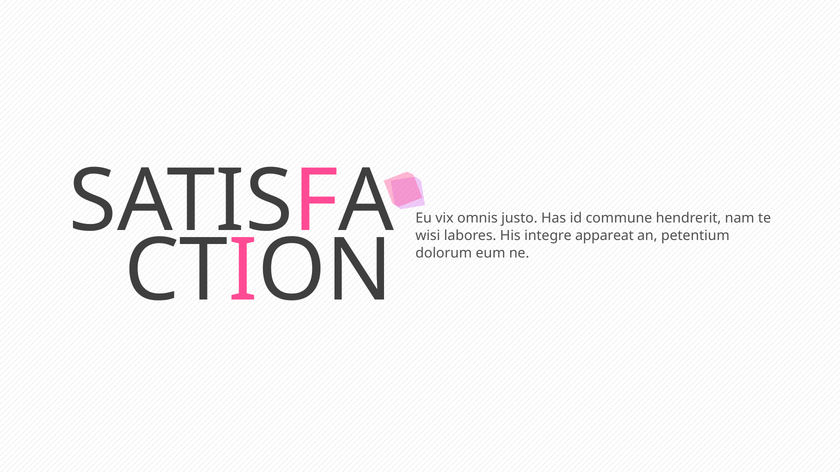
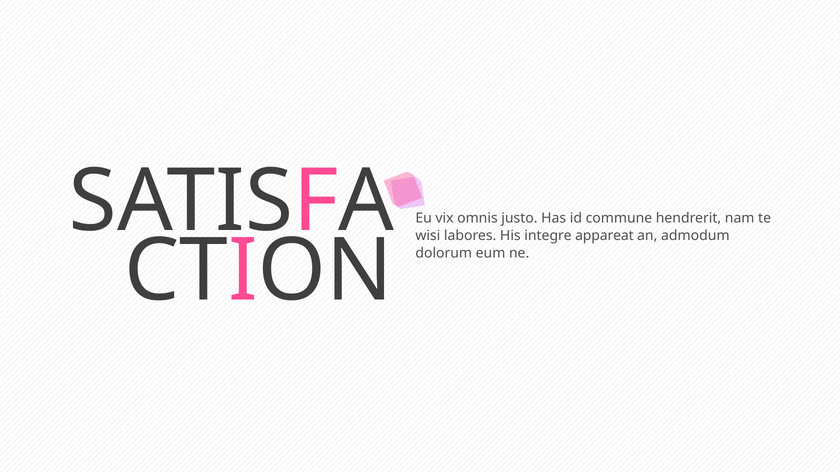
petentium: petentium -> admodum
